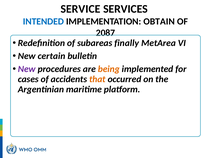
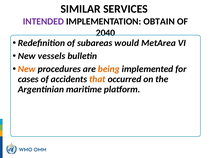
SERVICE: SERVICE -> SIMILAR
INTENDED colour: blue -> purple
2087: 2087 -> 2040
finally: finally -> would
certain: certain -> vessels
New at (27, 69) colour: purple -> orange
